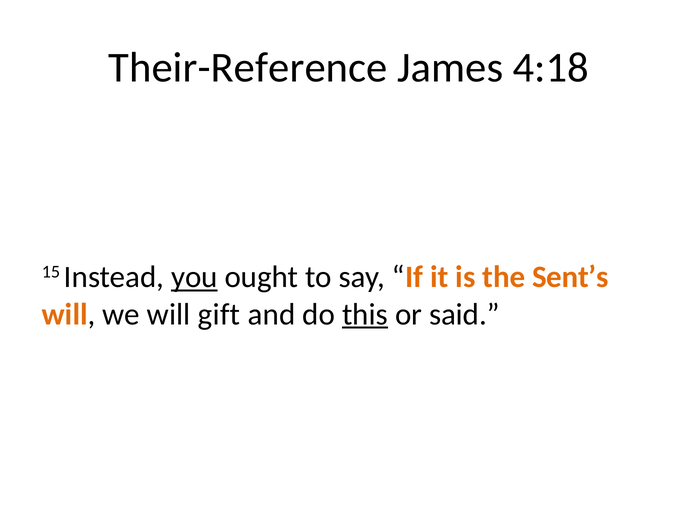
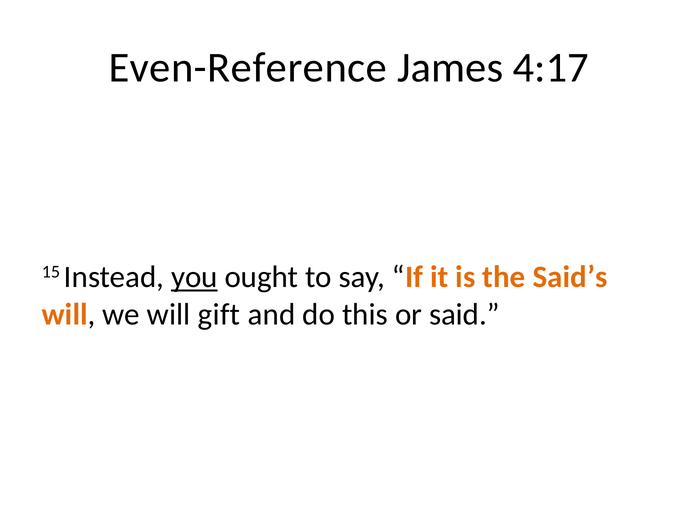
Their-Reference: Their-Reference -> Even-Reference
4:18: 4:18 -> 4:17
Sent’s: Sent’s -> Said’s
this underline: present -> none
